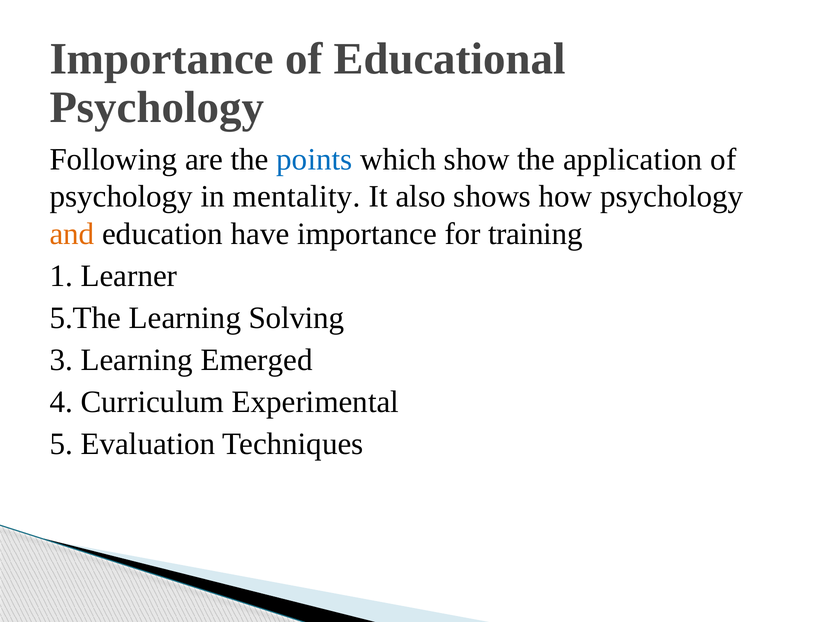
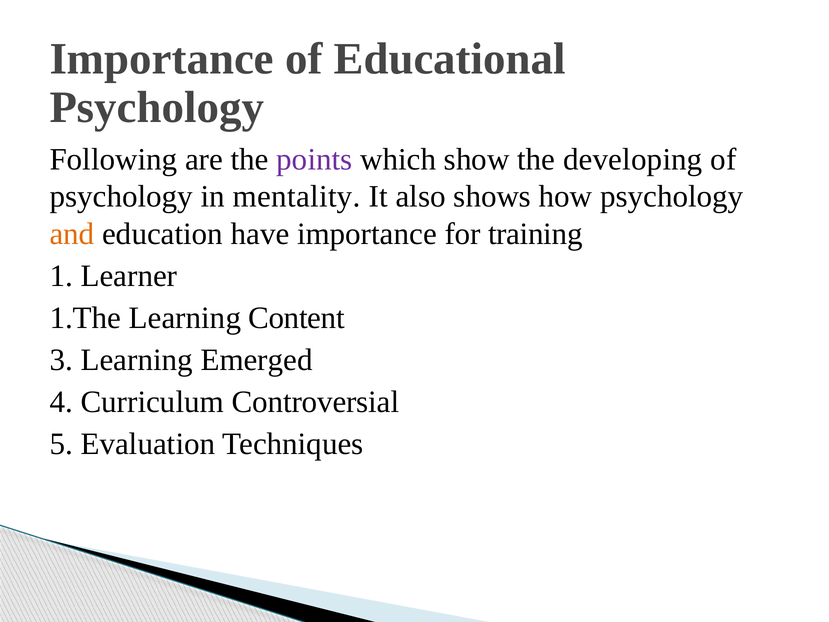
points colour: blue -> purple
application: application -> developing
5.The: 5.The -> 1.The
Solving: Solving -> Content
Experimental: Experimental -> Controversial
